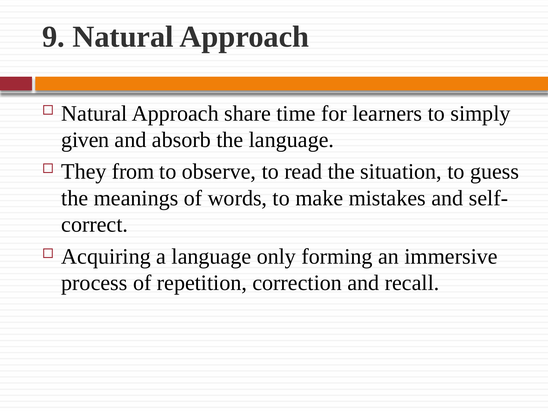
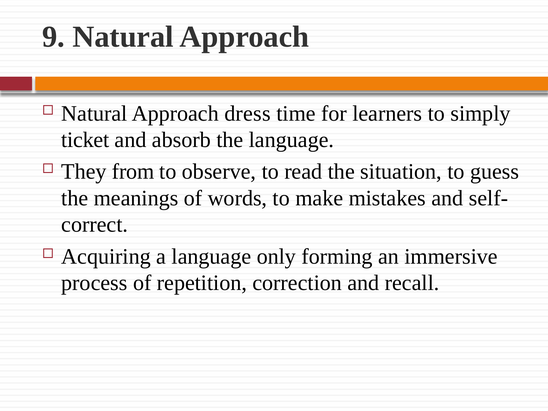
share: share -> dress
given: given -> ticket
